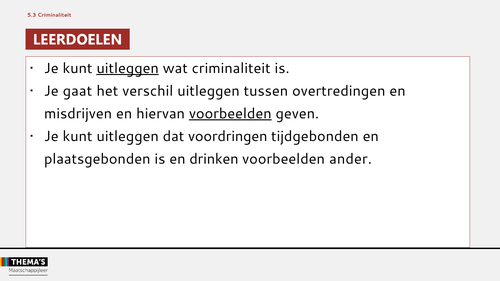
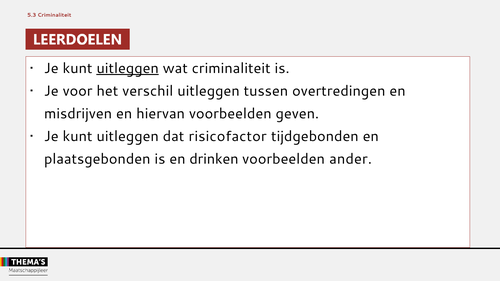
gaat: gaat -> voor
voorbeelden at (230, 114) underline: present -> none
voordringen: voordringen -> risicofactor
